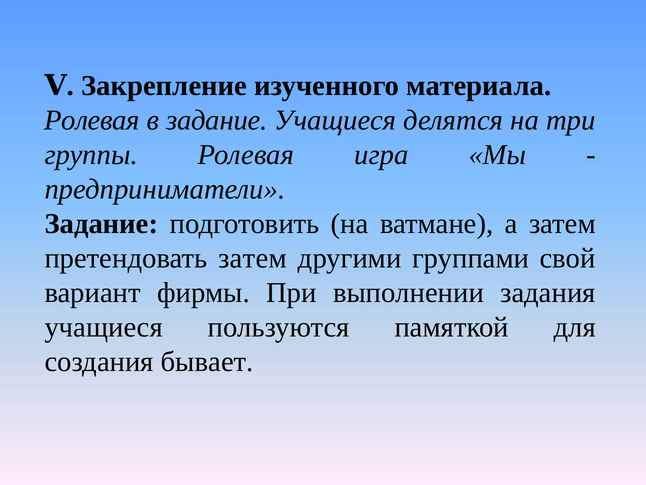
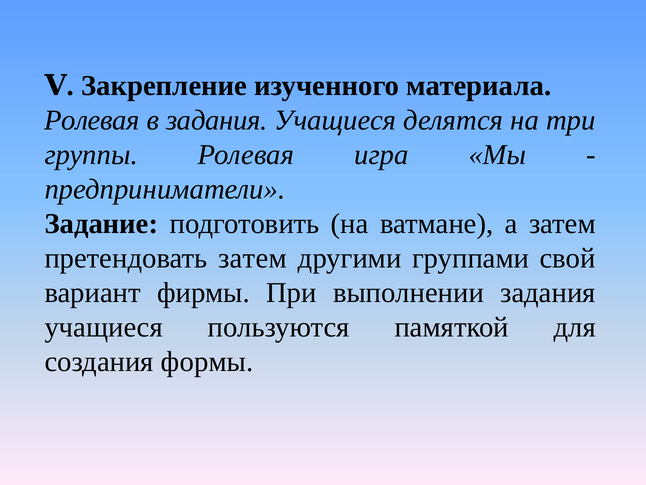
в задание: задание -> задания
бывает: бывает -> формы
